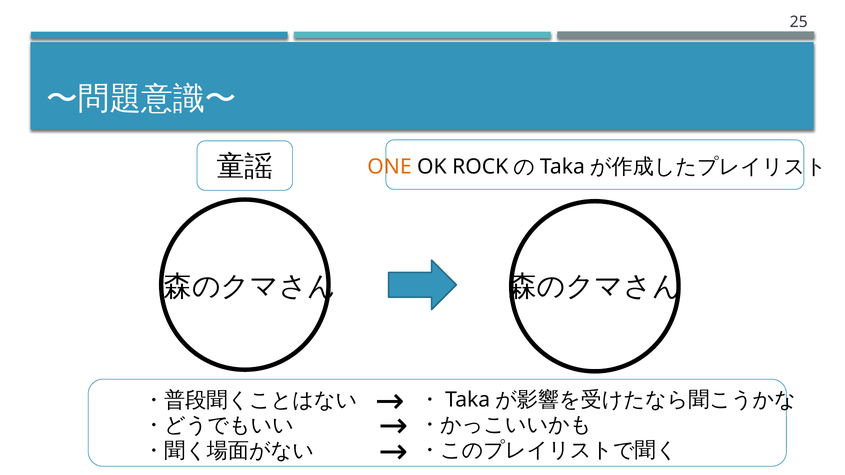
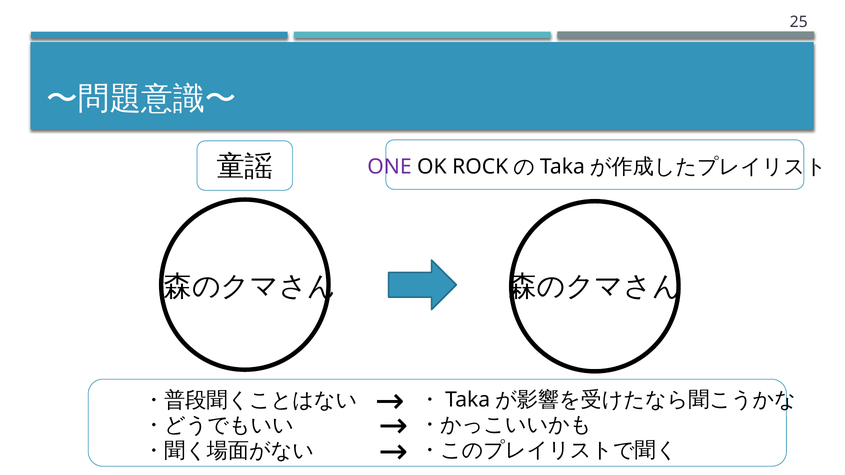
ONE colour: orange -> purple
